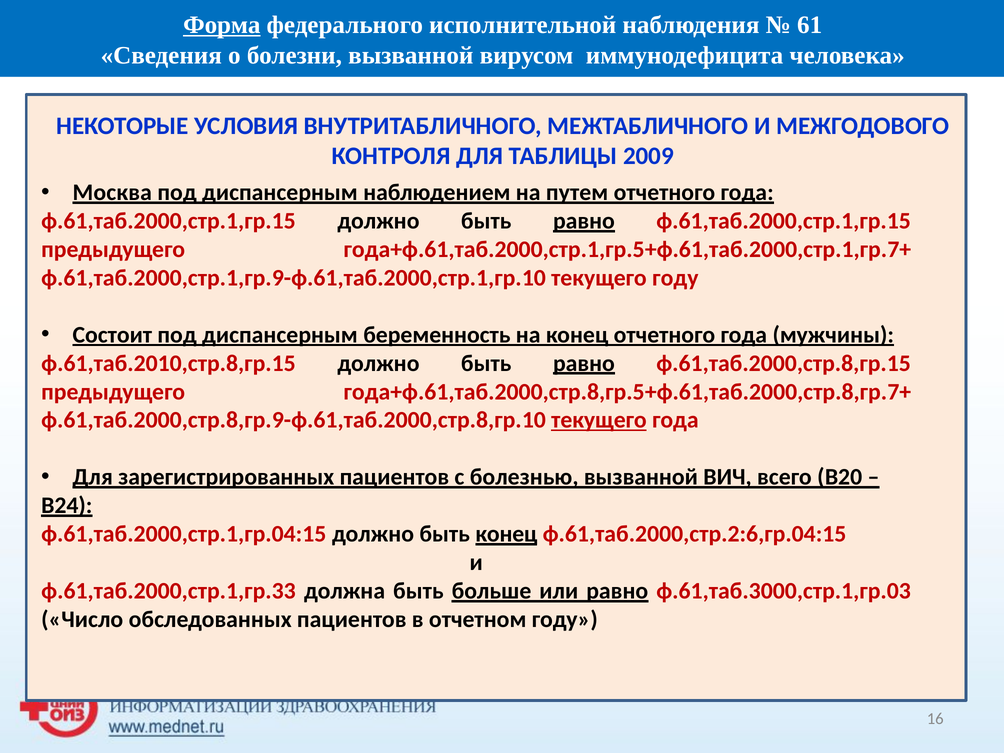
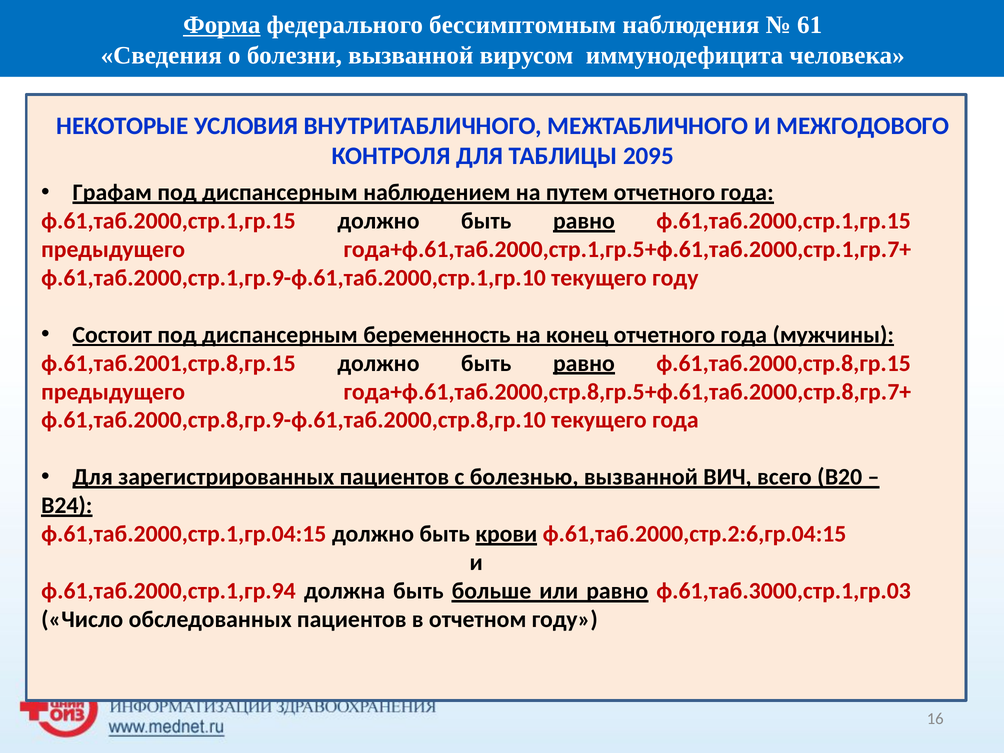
исполнительной: исполнительной -> бессимптомным
2009: 2009 -> 2095
Москва: Москва -> Графам
ф.61,таб.2010,стр.8,гр.15: ф.61,таб.2010,стр.8,гр.15 -> ф.61,таб.2001,стр.8,гр.15
текущего at (599, 420) underline: present -> none
быть конец: конец -> крови
ф.61,таб.2000,стр.1,гр.33: ф.61,таб.2000,стр.1,гр.33 -> ф.61,таб.2000,стр.1,гр.94
